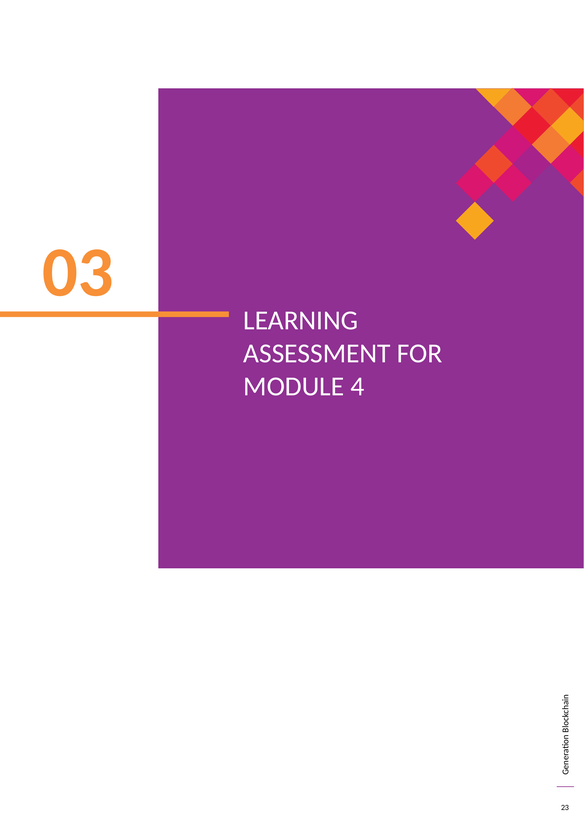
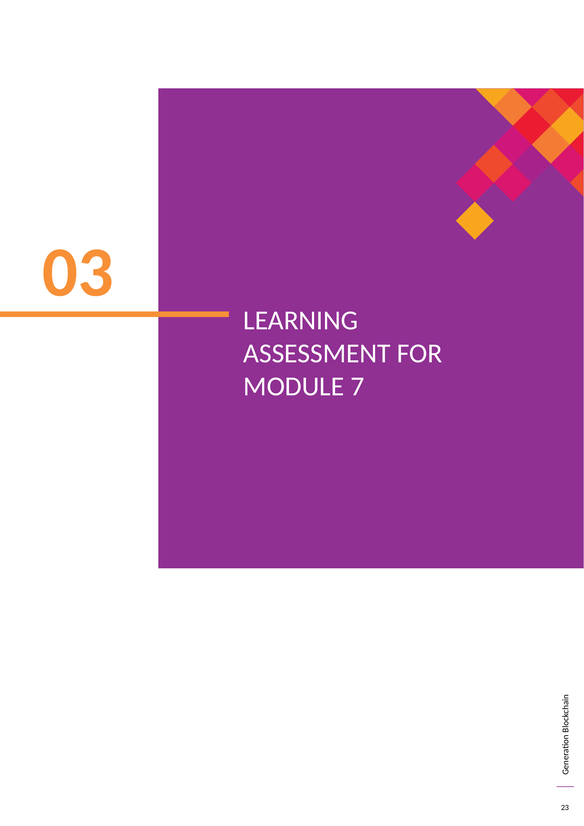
4: 4 -> 7
